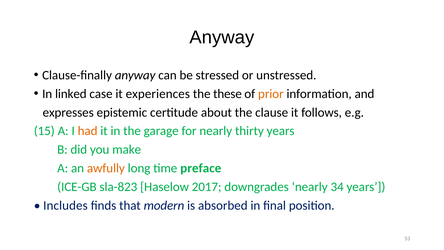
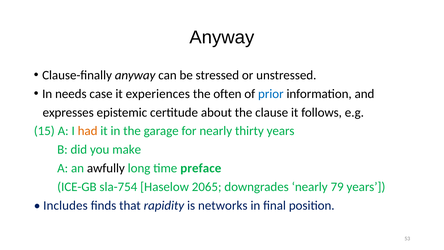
linked: linked -> needs
these: these -> often
prior colour: orange -> blue
awfully colour: orange -> black
sla-823: sla-823 -> sla-754
2017: 2017 -> 2065
34: 34 -> 79
modern: modern -> rapidity
absorbed: absorbed -> networks
